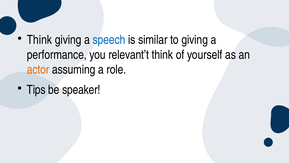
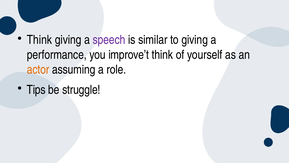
speech colour: blue -> purple
relevant’t: relevant’t -> improve’t
speaker: speaker -> struggle
